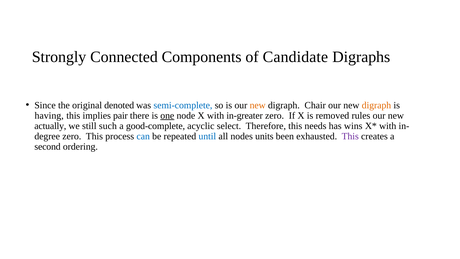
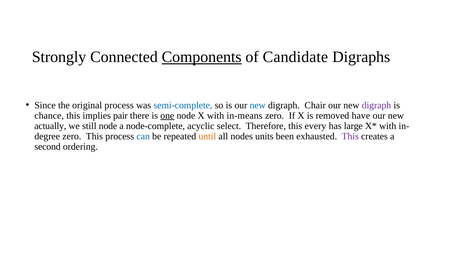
Components underline: none -> present
original denoted: denoted -> process
new at (258, 105) colour: orange -> blue
digraph at (376, 105) colour: orange -> purple
having: having -> chance
in-greater: in-greater -> in-means
rules: rules -> have
still such: such -> node
good-complete: good-complete -> node-complete
needs: needs -> every
wins: wins -> large
until colour: blue -> orange
